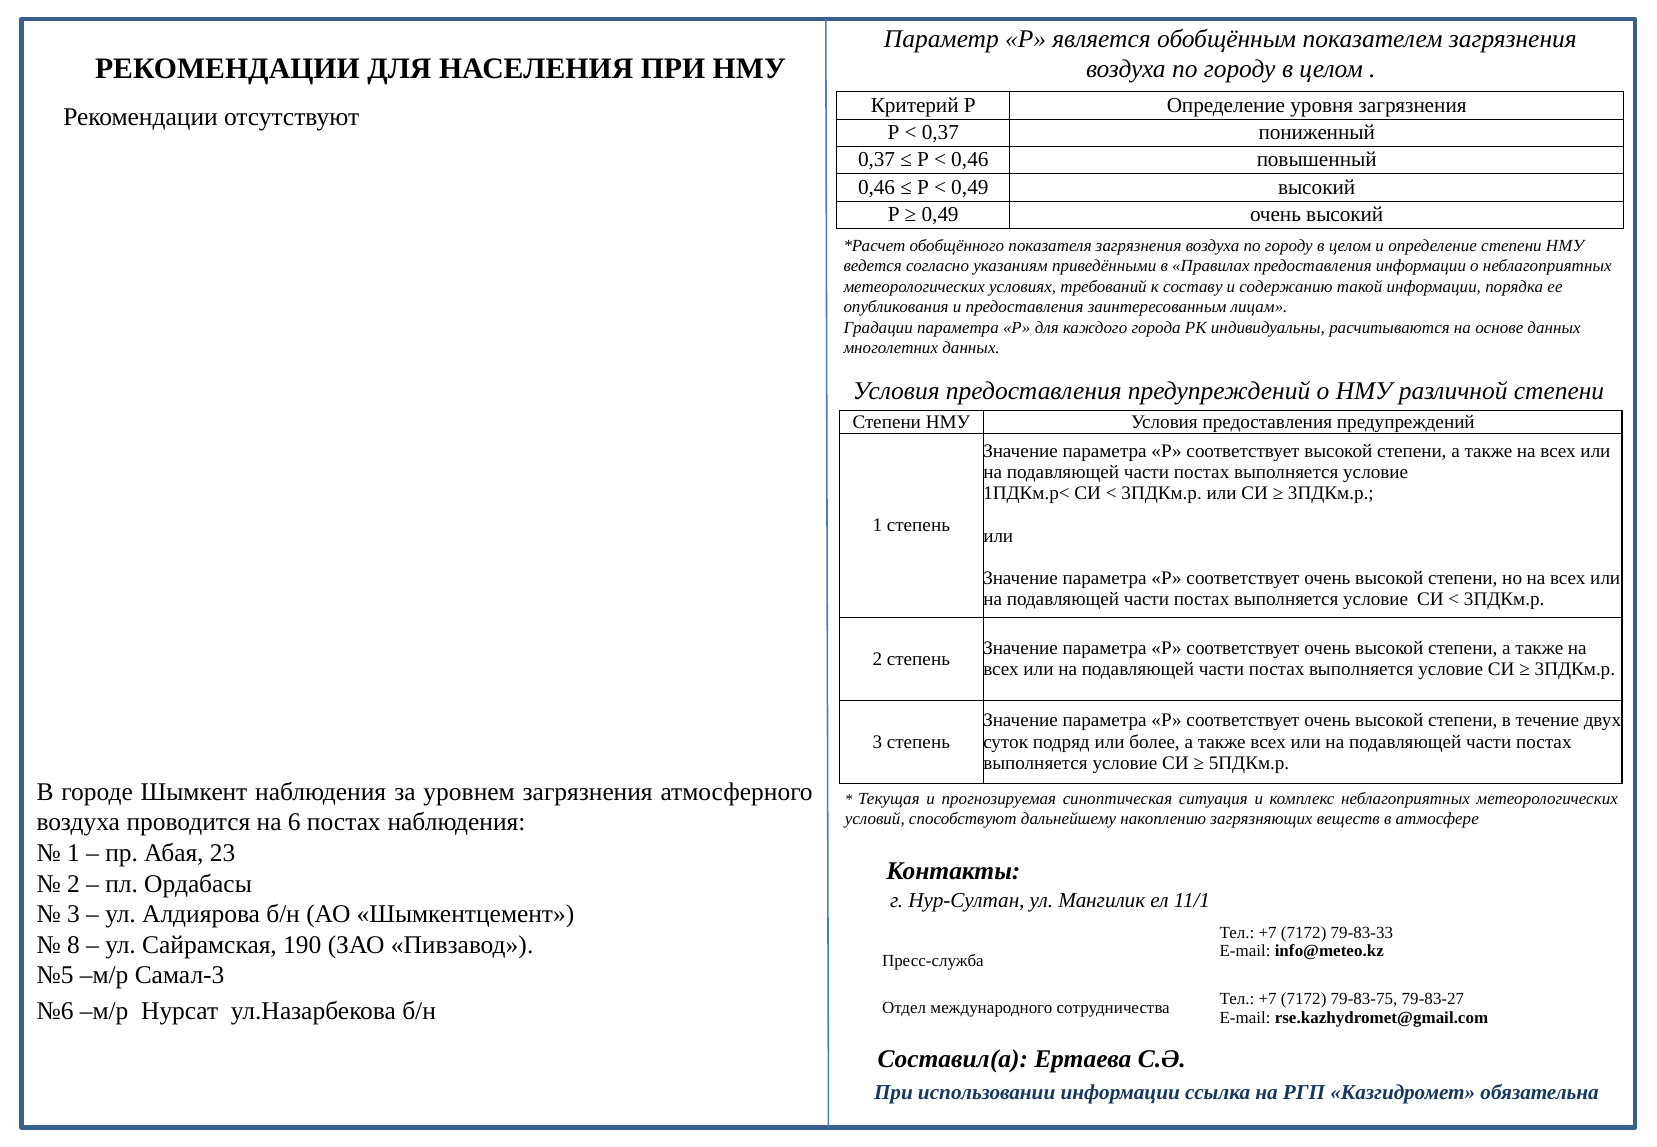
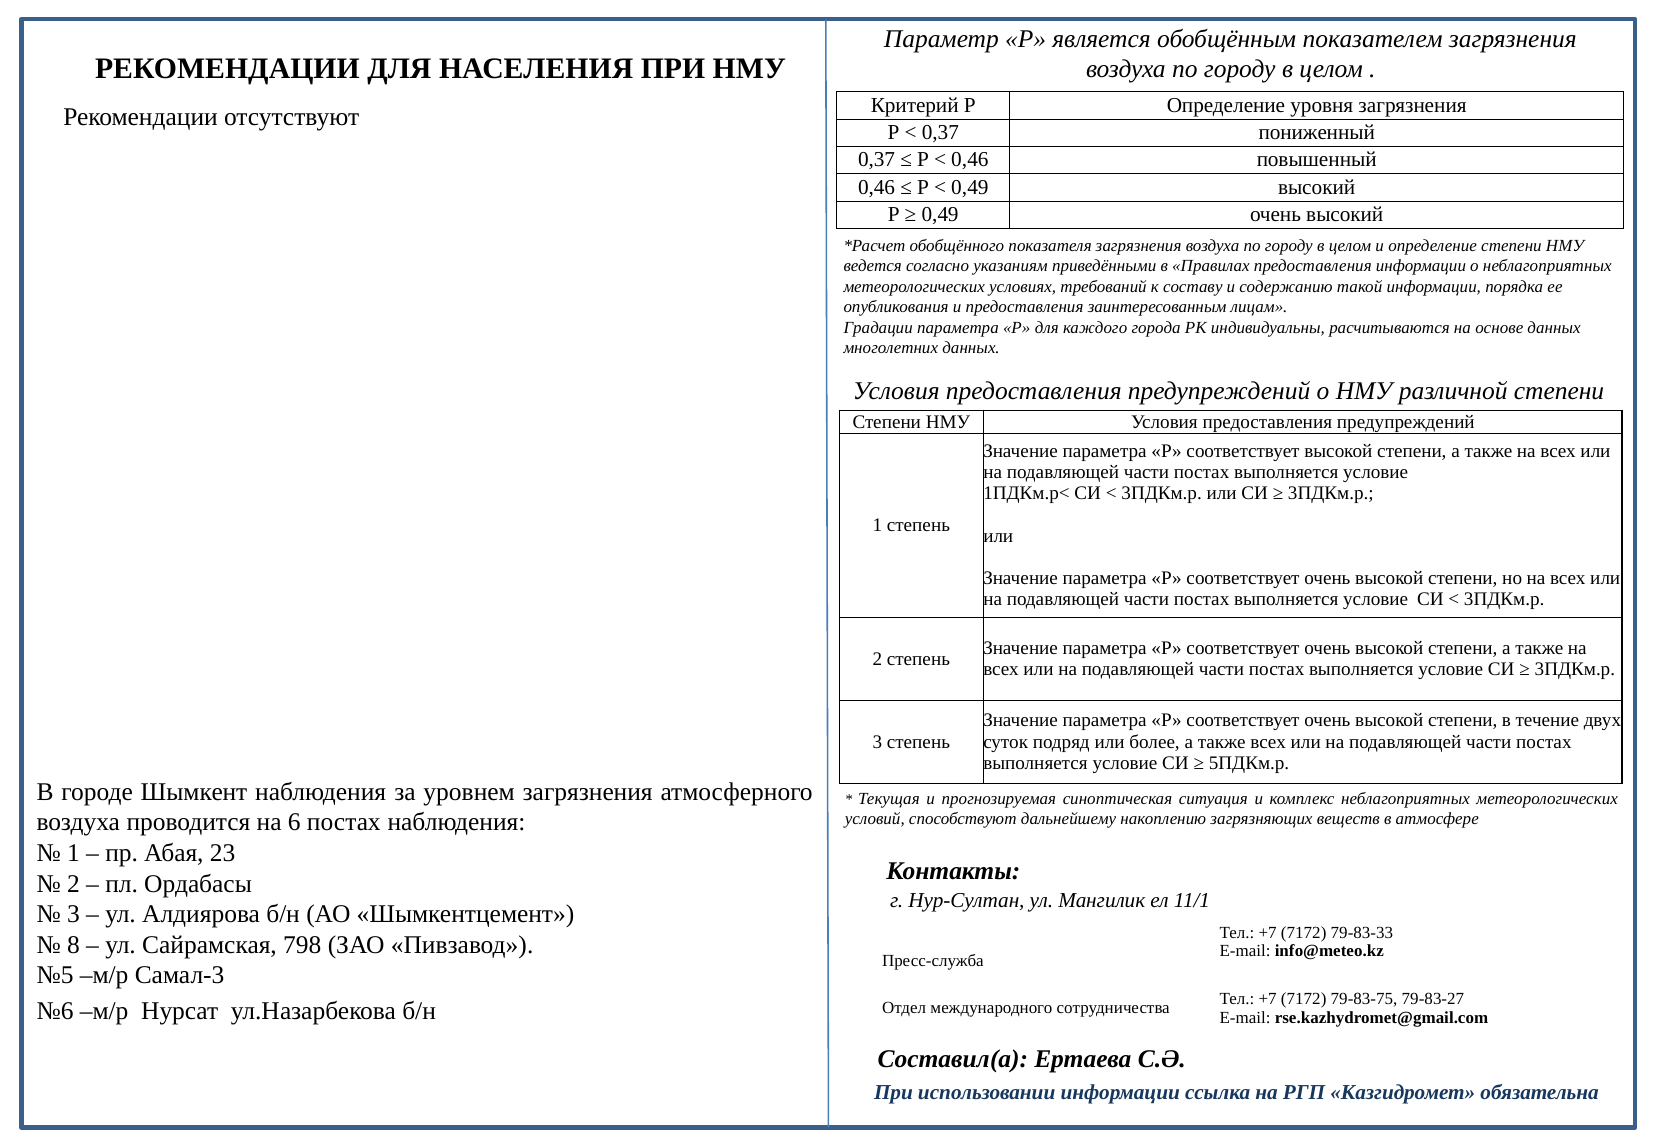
190: 190 -> 798
